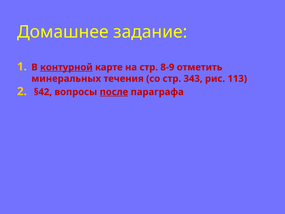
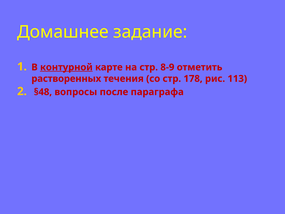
минеральных: минеральных -> растворенных
343: 343 -> 178
§42: §42 -> §48
после underline: present -> none
